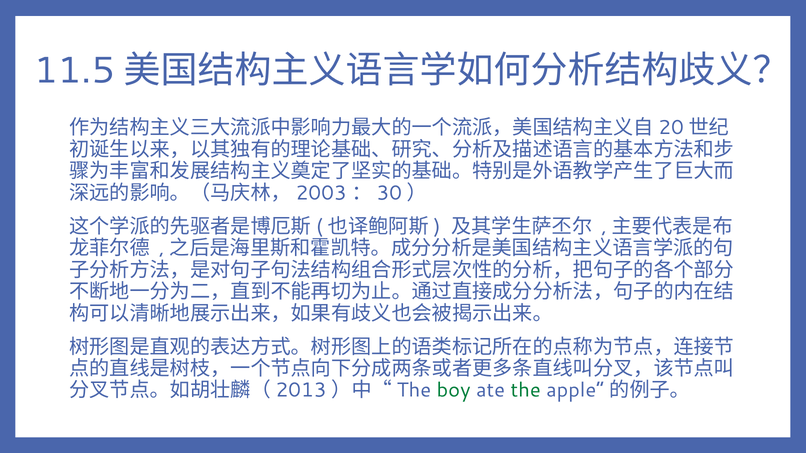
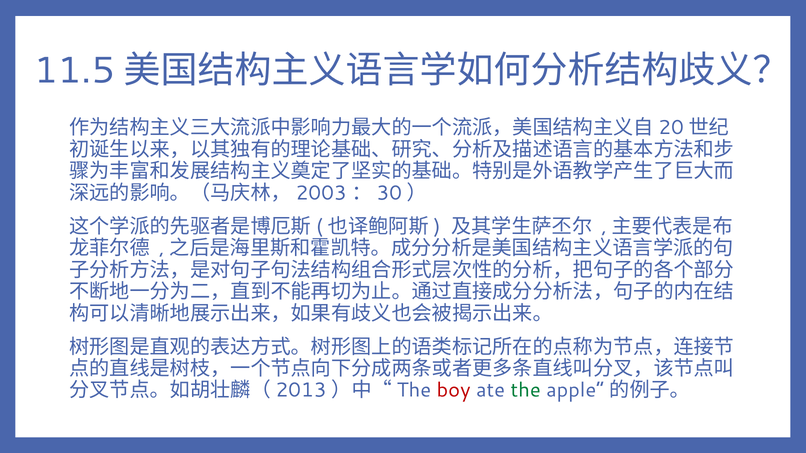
boy colour: green -> red
